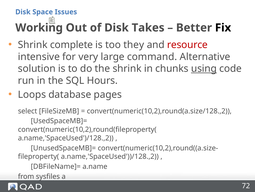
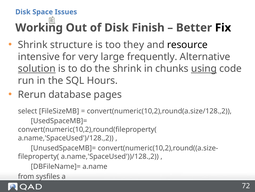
Takes: Takes -> Finish
complete: complete -> structure
resource colour: red -> black
command: command -> frequently
solution underline: none -> present
Loops: Loops -> Rerun
